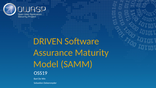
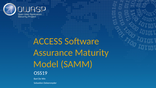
DRIVEN: DRIVEN -> ACCESS
